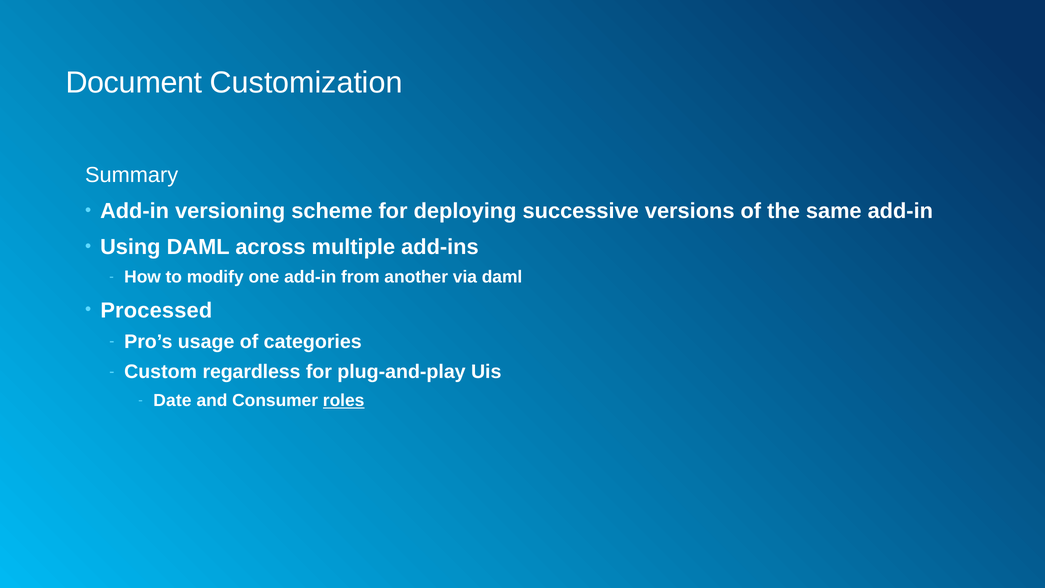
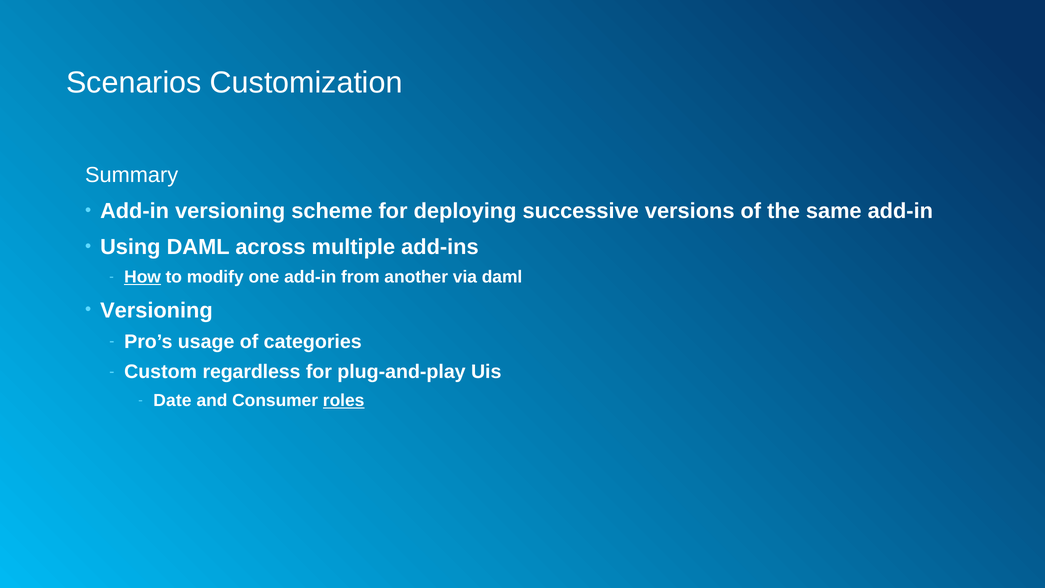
Document: Document -> Scenarios
How underline: none -> present
Processed at (156, 310): Processed -> Versioning
